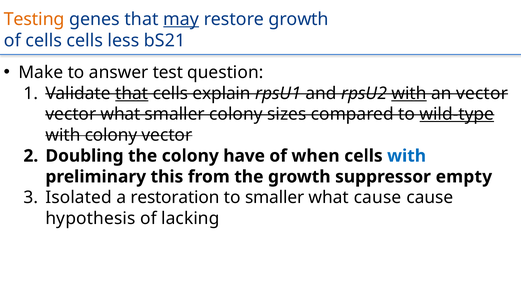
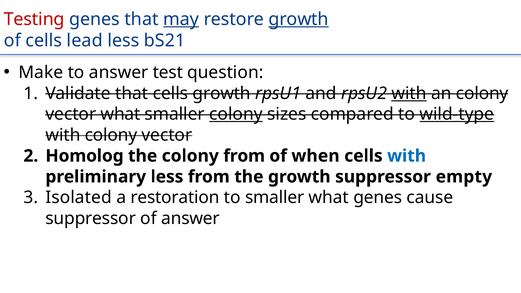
Testing colour: orange -> red
growth at (299, 19) underline: none -> present
cells cells: cells -> lead
that at (132, 93) underline: present -> none
cells explain: explain -> growth
an vector: vector -> colony
colony at (236, 114) underline: none -> present
Doubling: Doubling -> Homolog
colony have: have -> from
preliminary this: this -> less
what cause: cause -> genes
hypothesis at (90, 219): hypothesis -> suppressor
of lacking: lacking -> answer
